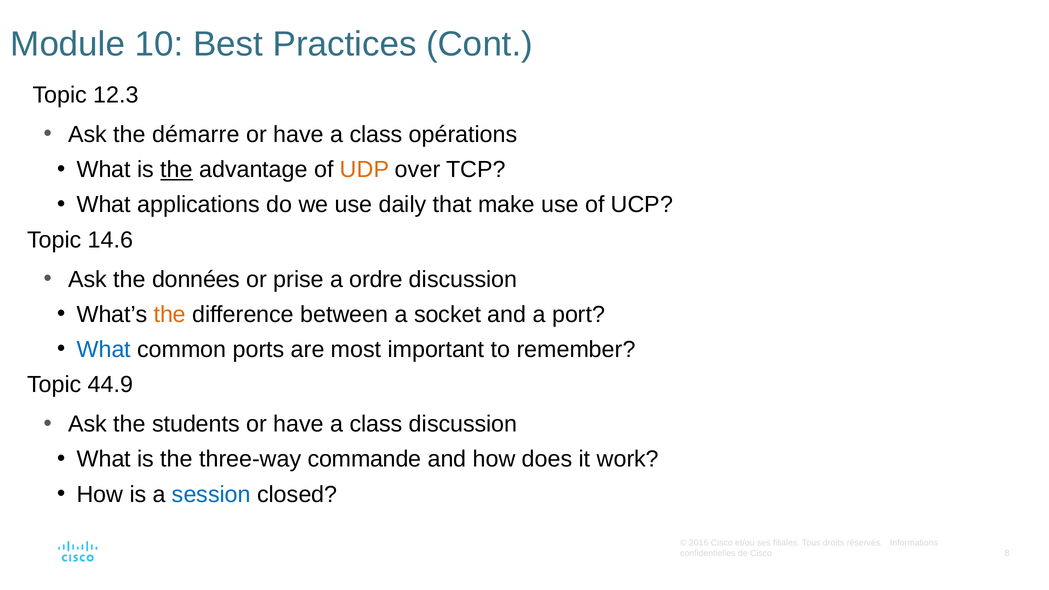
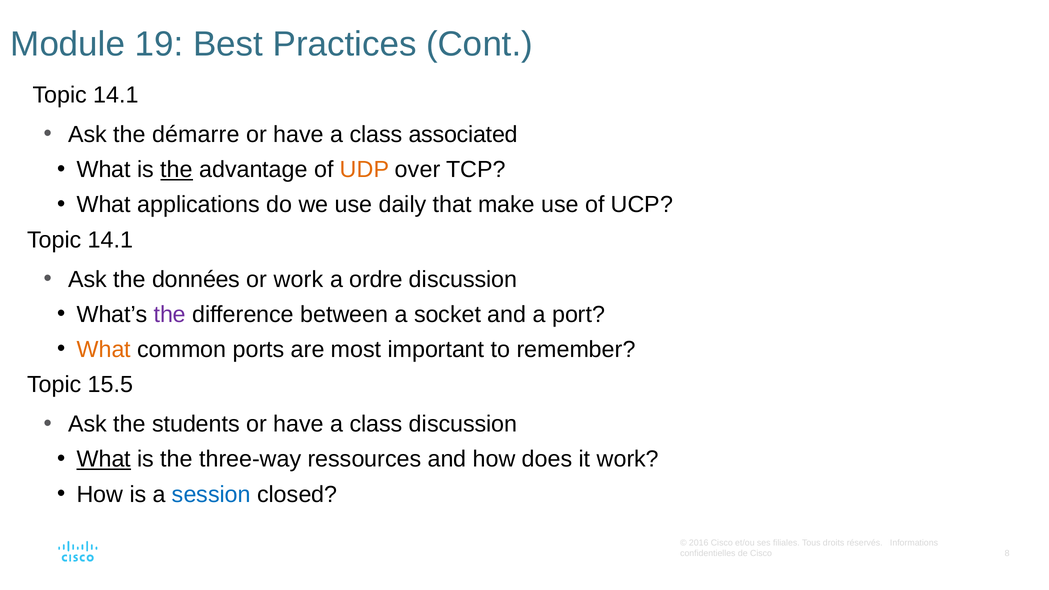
10: 10 -> 19
12.3 at (116, 95): 12.3 -> 14.1
opérations: opérations -> associated
14.6 at (110, 240): 14.6 -> 14.1
or prise: prise -> work
the at (170, 314) colour: orange -> purple
What at (104, 350) colour: blue -> orange
44.9: 44.9 -> 15.5
What at (104, 459) underline: none -> present
commande: commande -> ressources
